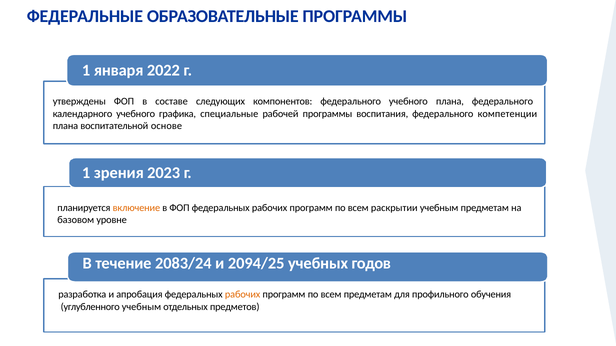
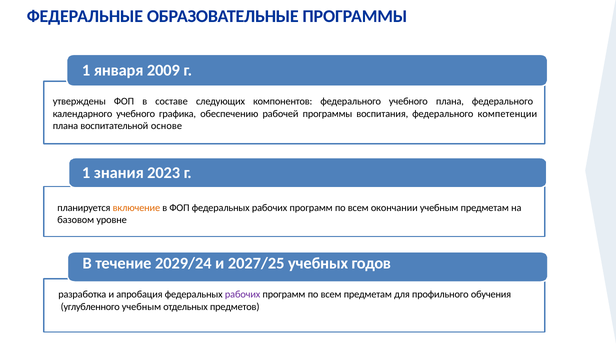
2022: 2022 -> 2009
специальные: специальные -> обеспечению
зрения: зрения -> знания
раскрытии: раскрытии -> окончании
2083/24: 2083/24 -> 2029/24
2094/25: 2094/25 -> 2027/25
рабочих at (243, 295) colour: orange -> purple
